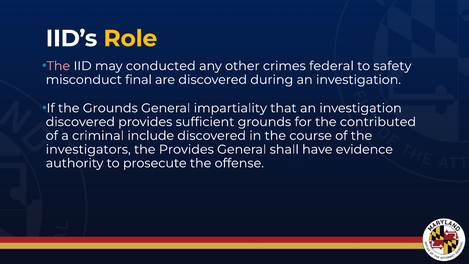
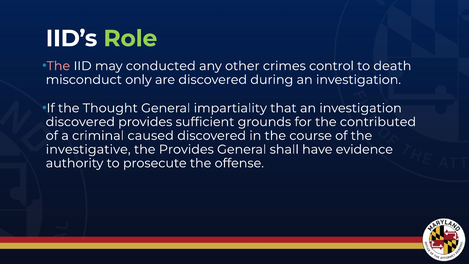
Role colour: yellow -> light green
federal: federal -> control
safety: safety -> death
final: final -> only
the Grounds: Grounds -> Thought
include: include -> caused
investigators: investigators -> investigative
